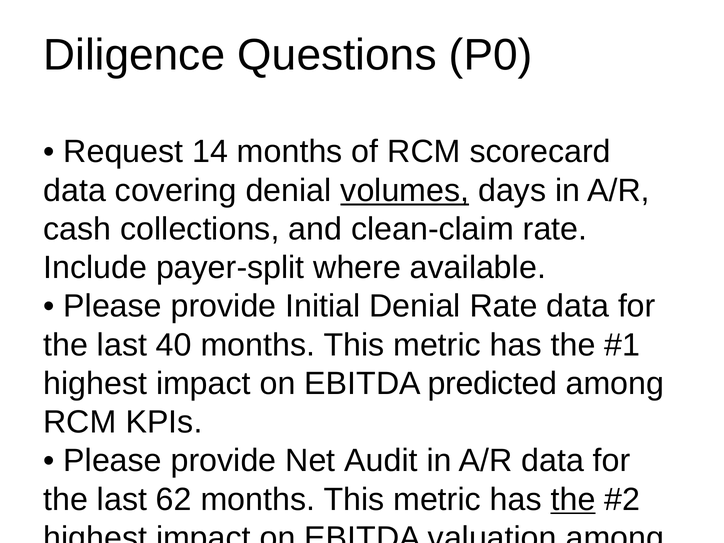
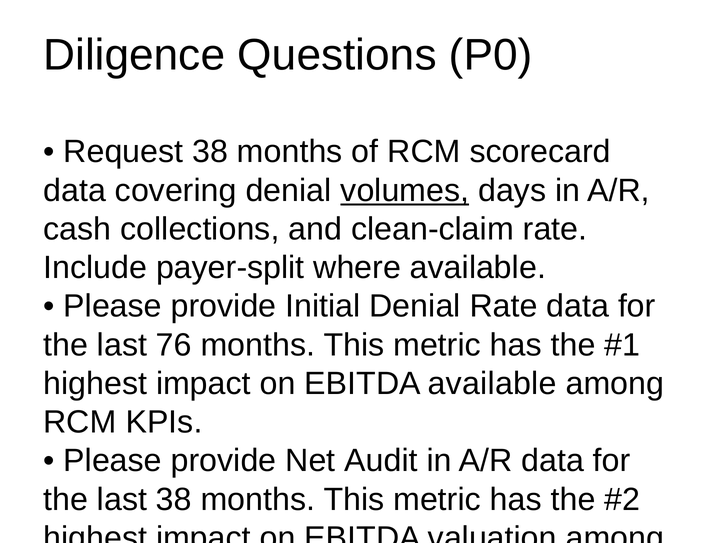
Request 14: 14 -> 38
40: 40 -> 76
EBITDA predicted: predicted -> available
last 62: 62 -> 38
the at (573, 499) underline: present -> none
